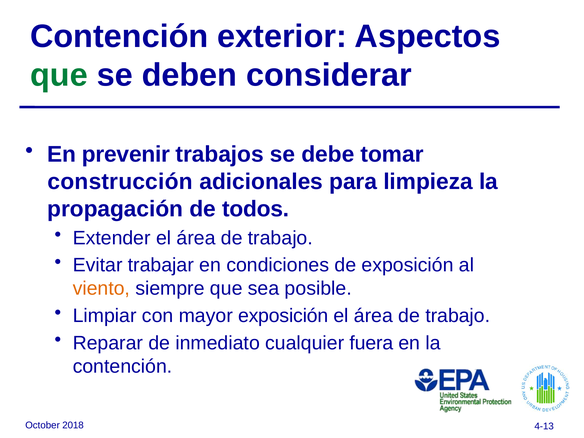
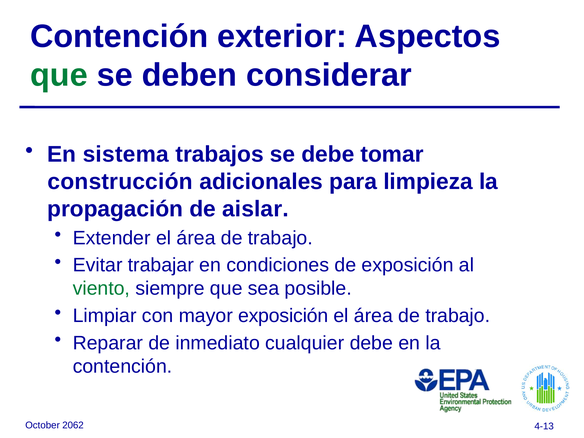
prevenir: prevenir -> sistema
todos: todos -> aislar
viento colour: orange -> green
cualquier fuera: fuera -> debe
2018: 2018 -> 2062
